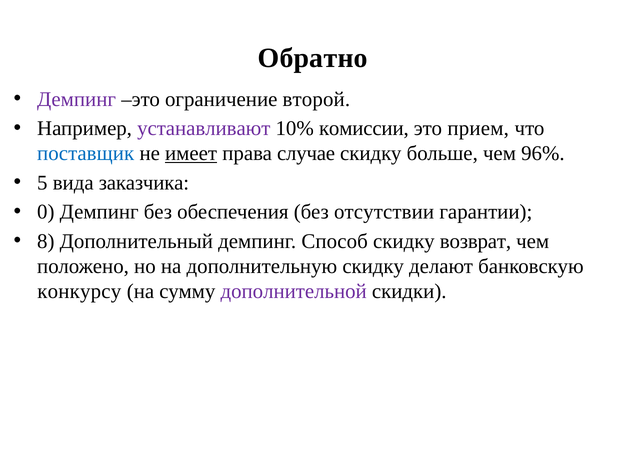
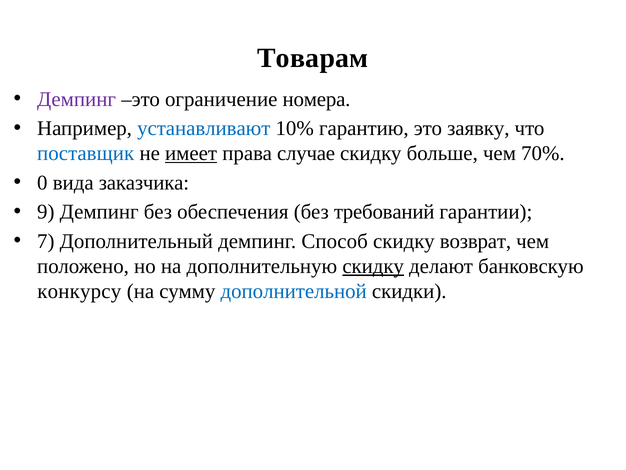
Обратно: Обратно -> Товарам
второй: второй -> номера
устанавливают colour: purple -> blue
комиссии: комиссии -> гарантию
прием: прием -> заявку
96%: 96% -> 70%
5: 5 -> 0
0: 0 -> 9
отсутствии: отсутствии -> требований
8: 8 -> 7
скидку at (373, 266) underline: none -> present
дополнительной colour: purple -> blue
